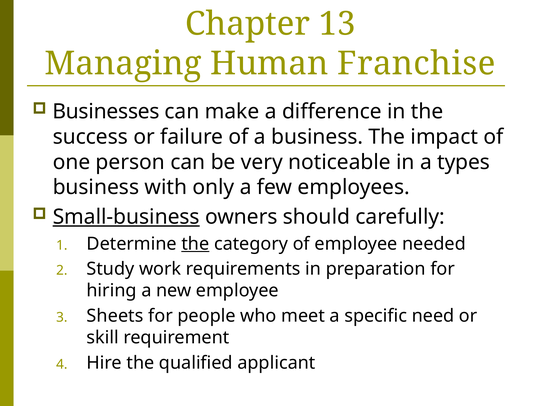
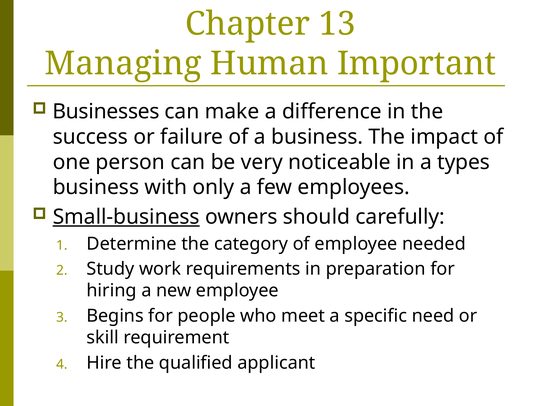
Franchise: Franchise -> Important
the at (195, 244) underline: present -> none
Sheets: Sheets -> Begins
